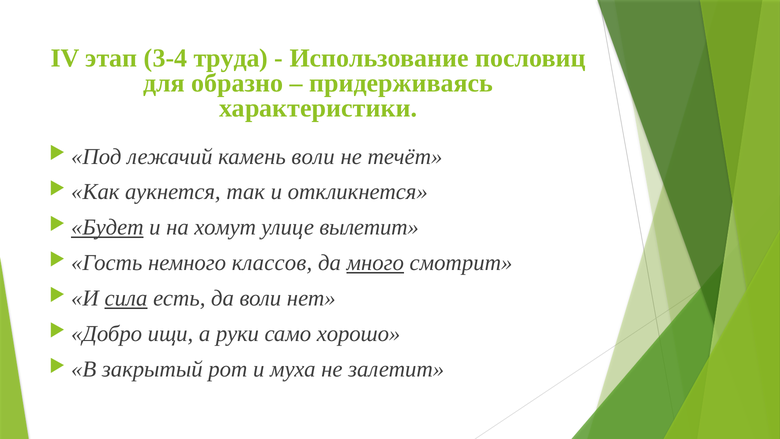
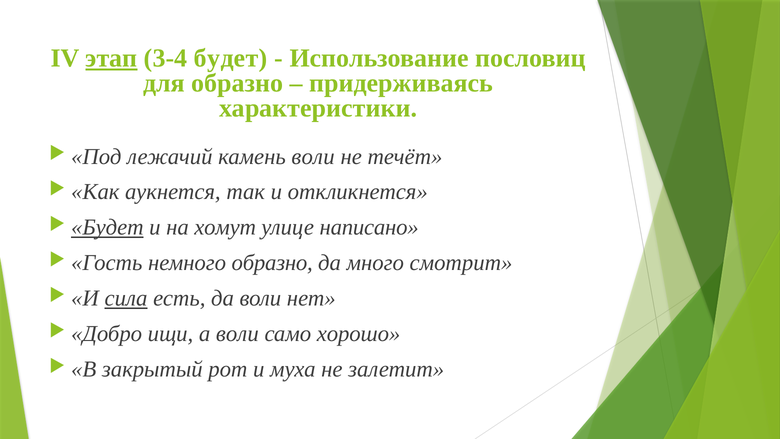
этап underline: none -> present
3-4 труда: труда -> будет
вылетит: вылетит -> написано
немного классов: классов -> образно
много underline: present -> none
а руки: руки -> воли
